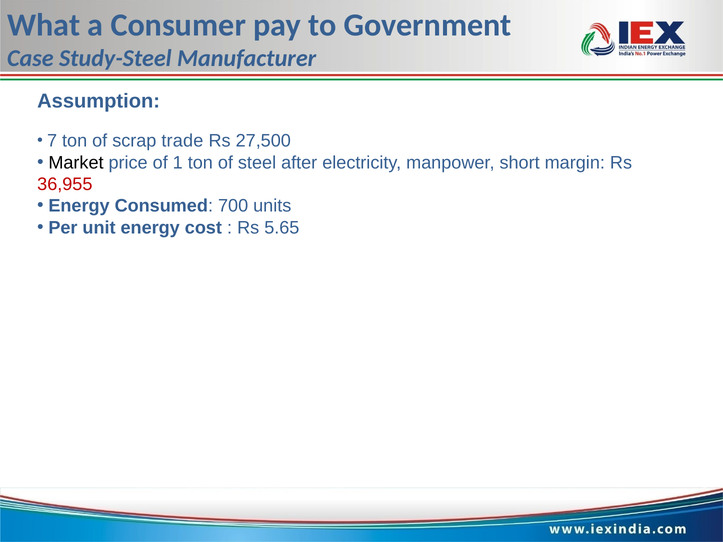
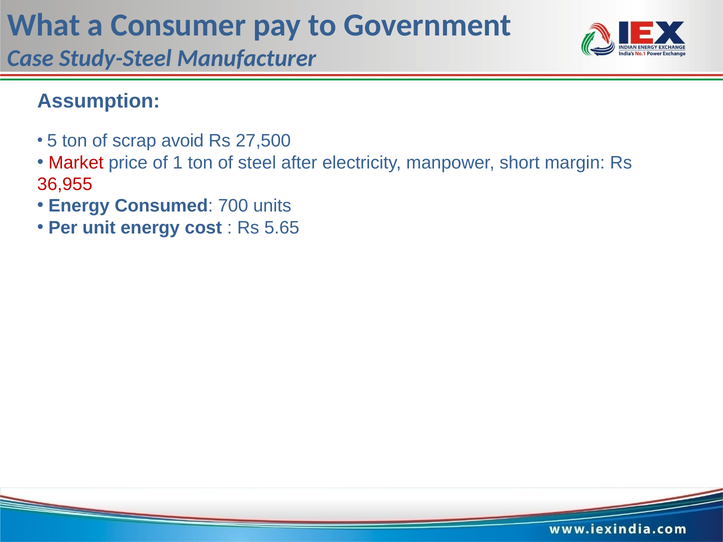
7: 7 -> 5
trade: trade -> avoid
Market colour: black -> red
